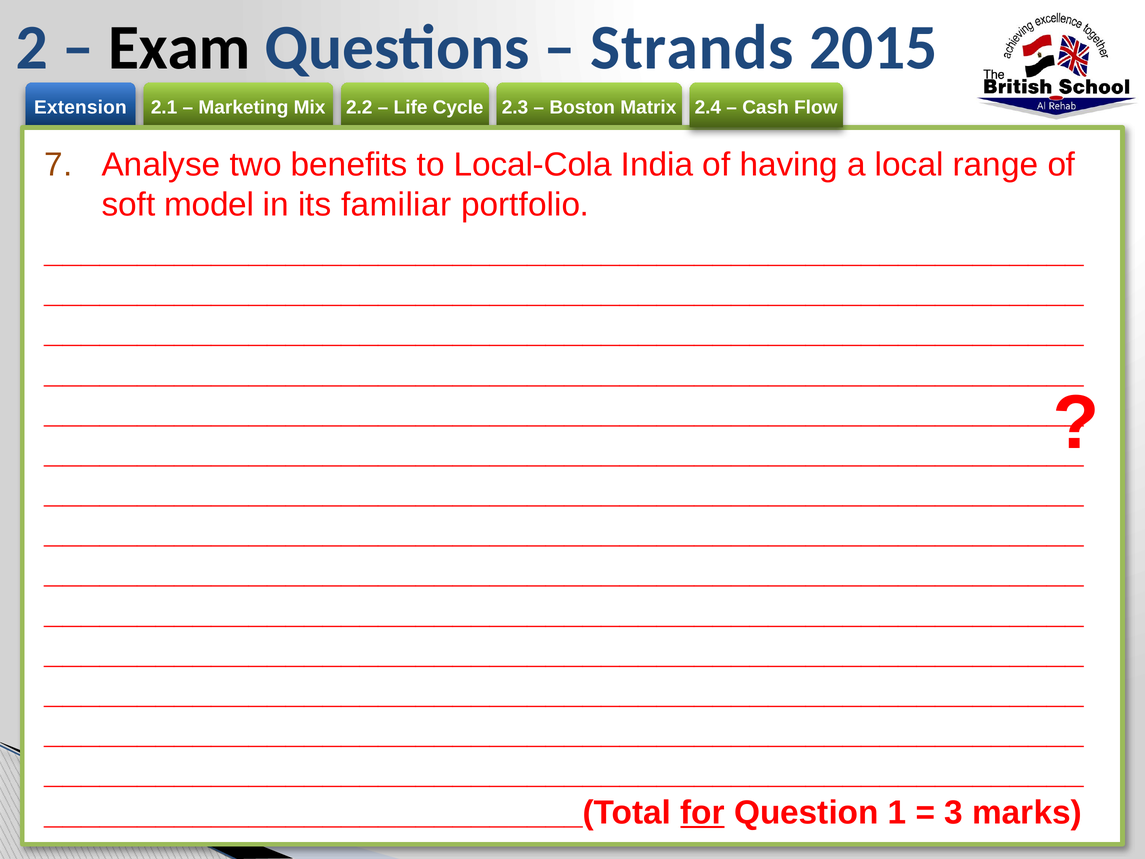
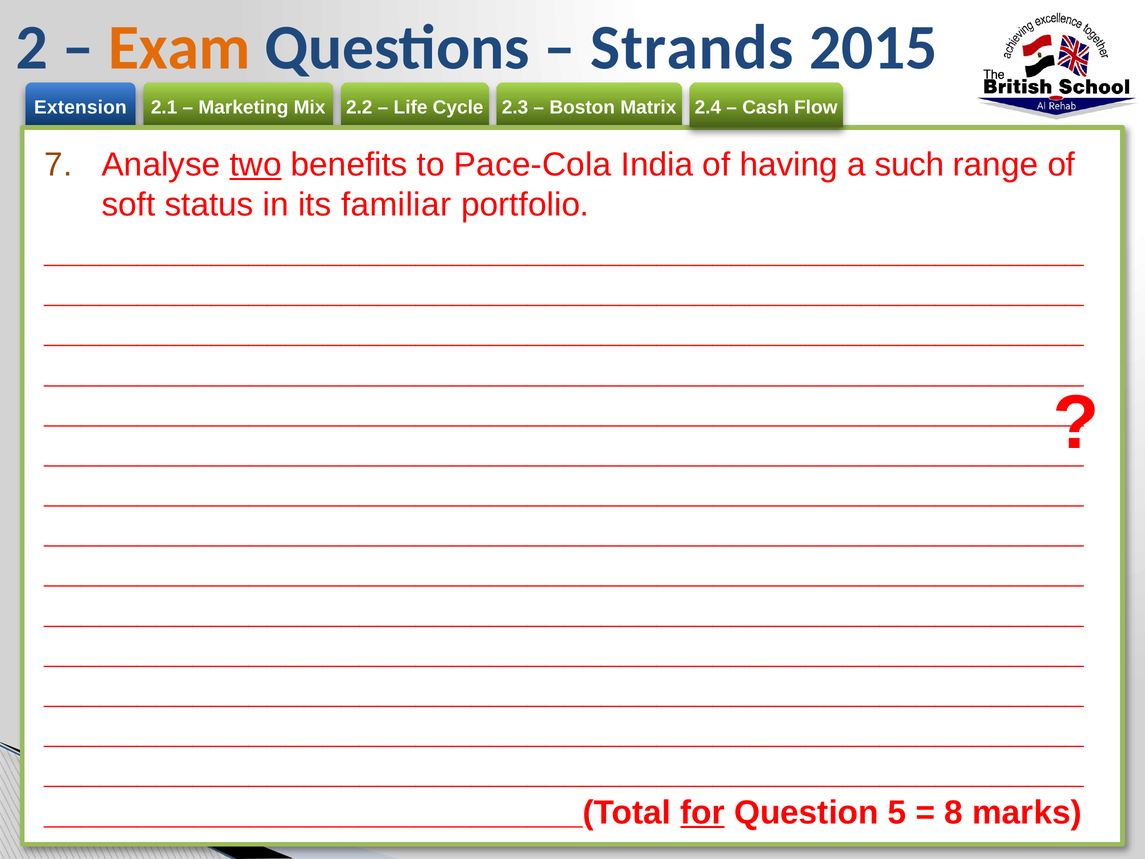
Exam colour: black -> orange
two underline: none -> present
Local-Cola: Local-Cola -> Pace-Cola
local: local -> such
model: model -> status
1: 1 -> 5
3: 3 -> 8
